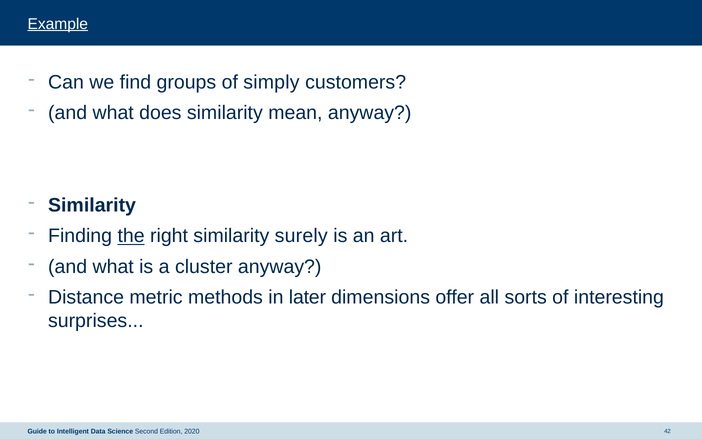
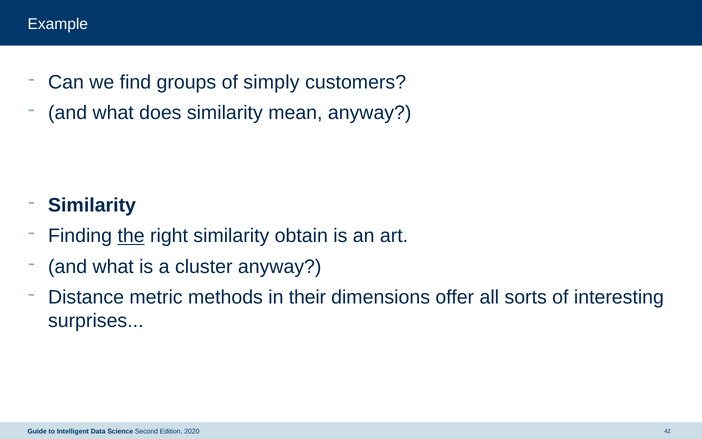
Example underline: present -> none
surely: surely -> obtain
later: later -> their
